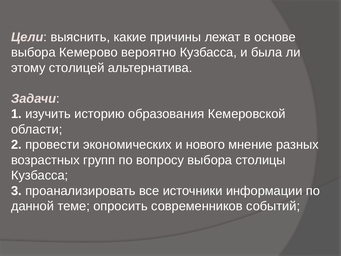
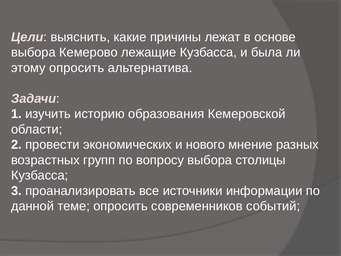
вероятно: вероятно -> лежащие
этому столицей: столицей -> опросить
